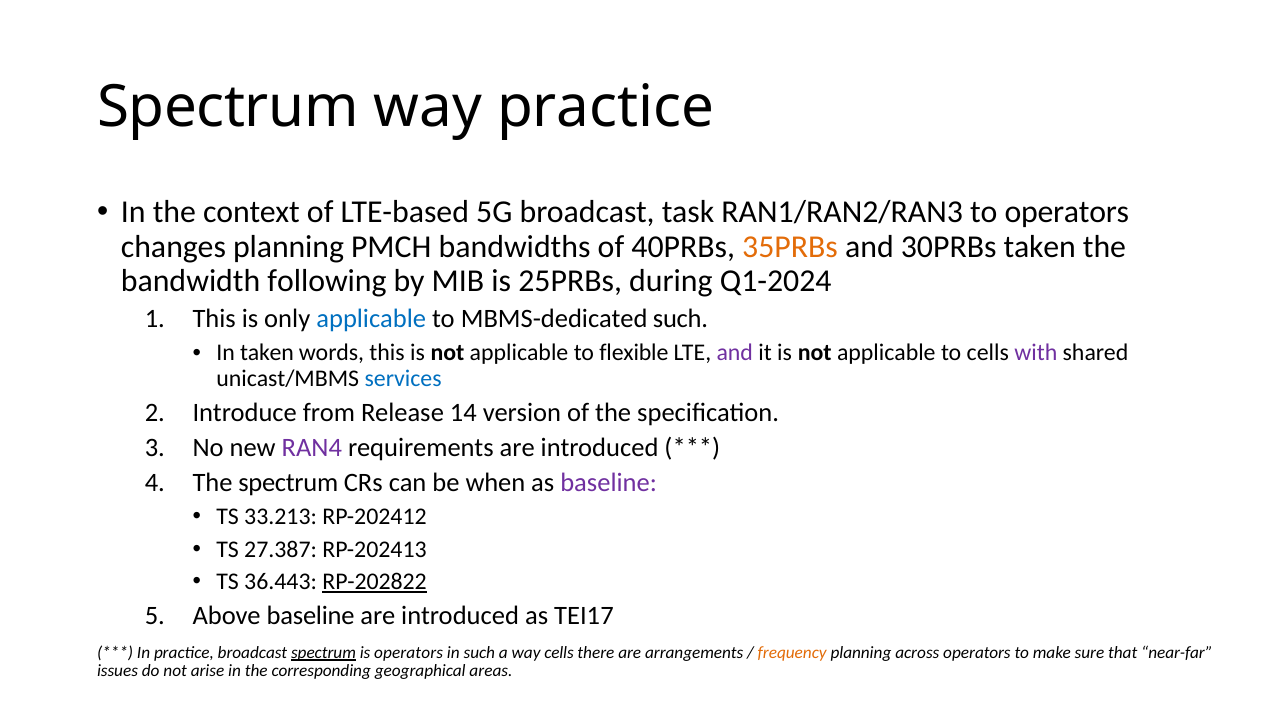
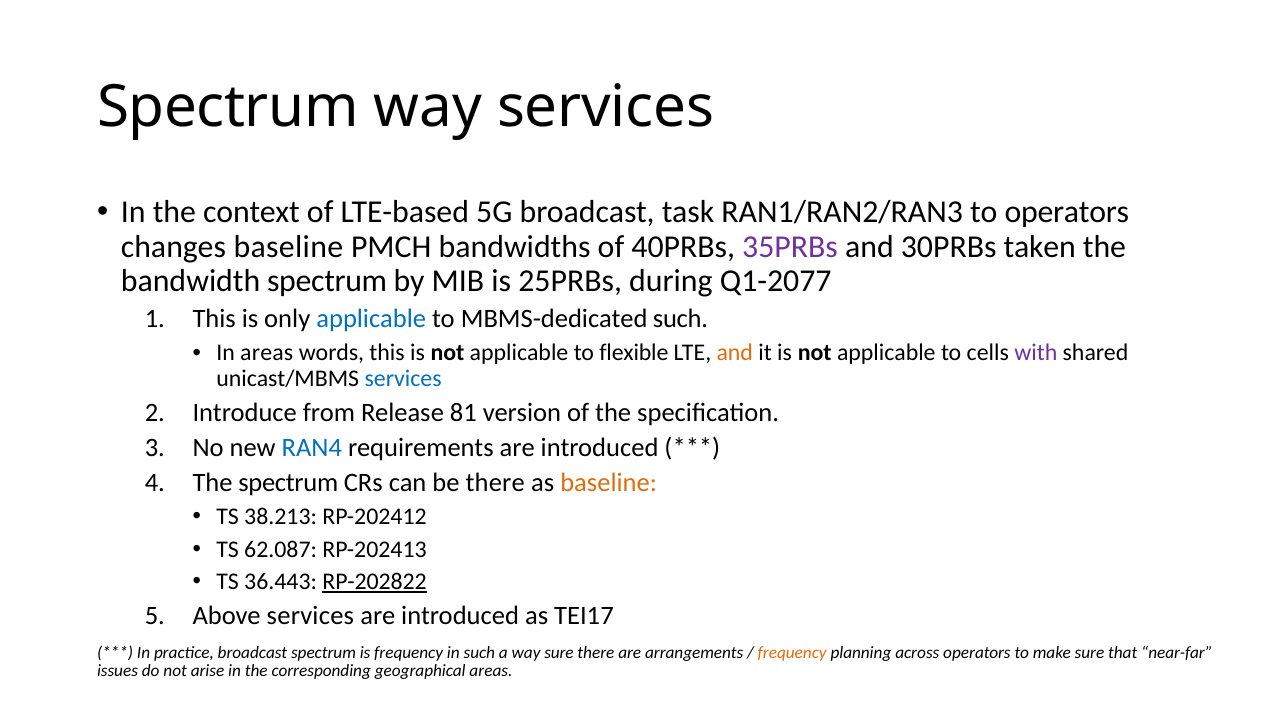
way practice: practice -> services
changes planning: planning -> baseline
35PRBs colour: orange -> purple
bandwidth following: following -> spectrum
Q1-2024: Q1-2024 -> Q1-2077
In taken: taken -> areas
and at (735, 353) colour: purple -> orange
14: 14 -> 81
RAN4 colour: purple -> blue
be when: when -> there
baseline at (609, 483) colour: purple -> orange
33.213: 33.213 -> 38.213
27.387: 27.387 -> 62.087
Above baseline: baseline -> services
spectrum at (323, 653) underline: present -> none
is operators: operators -> frequency
way cells: cells -> sure
